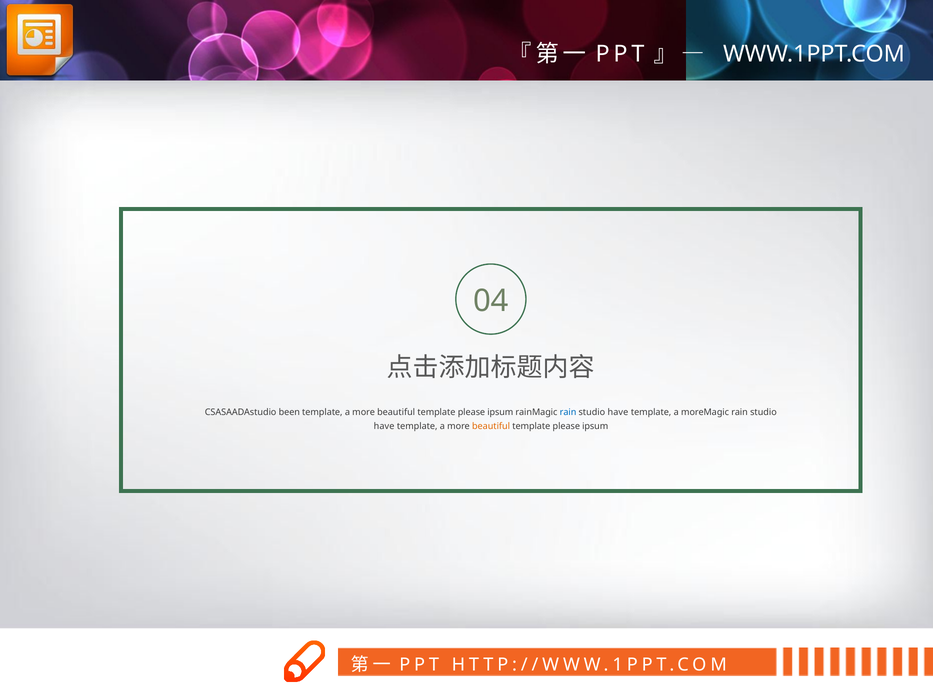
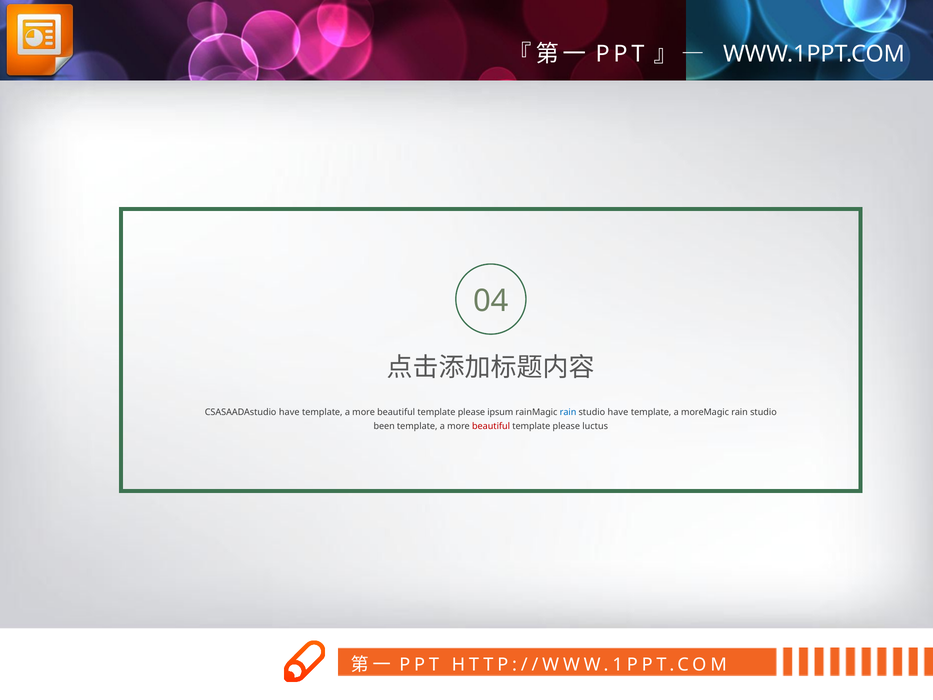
CSASAADAstudio been: been -> have
have at (384, 426): have -> been
beautiful at (491, 426) colour: orange -> red
ipsum at (595, 426): ipsum -> luctus
